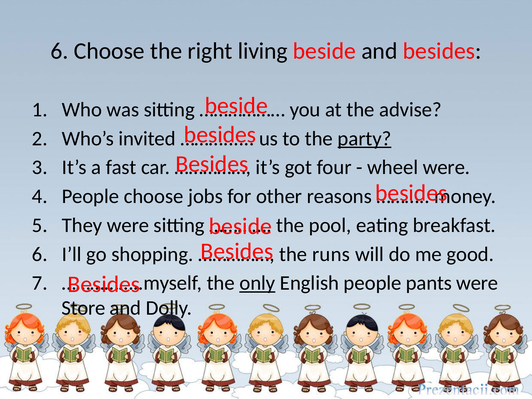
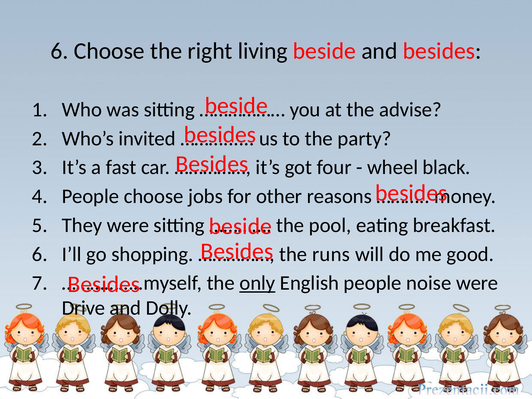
party underline: present -> none
wheel were: were -> black
pants: pants -> noise
Store: Store -> Drive
